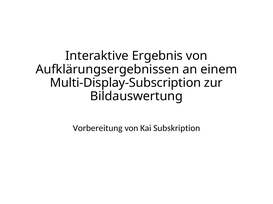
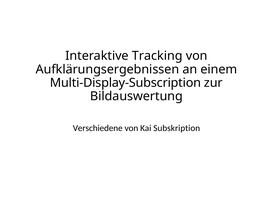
Ergebnis: Ergebnis -> Tracking
Vorbereitung: Vorbereitung -> Verschiedene
